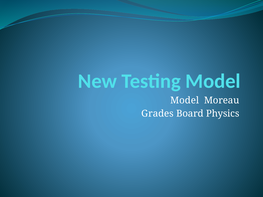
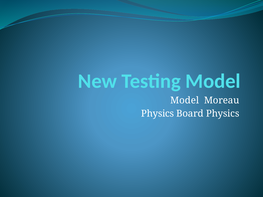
Grades at (158, 114): Grades -> Physics
